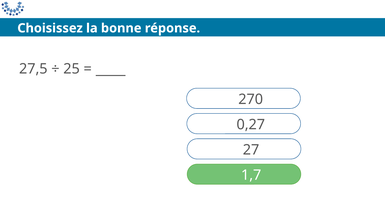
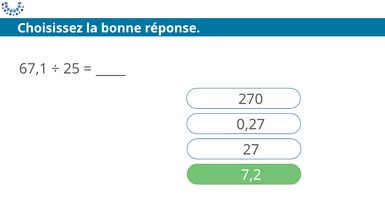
27,5: 27,5 -> 67,1
1,7: 1,7 -> 7,2
